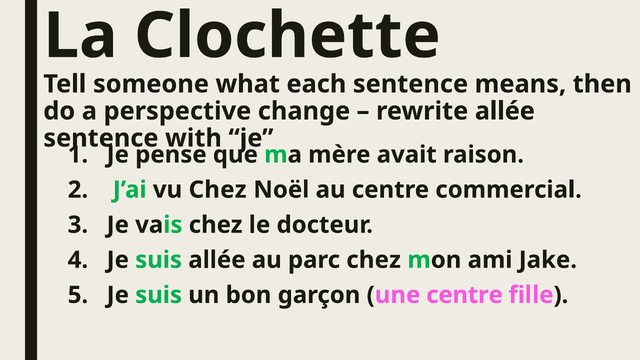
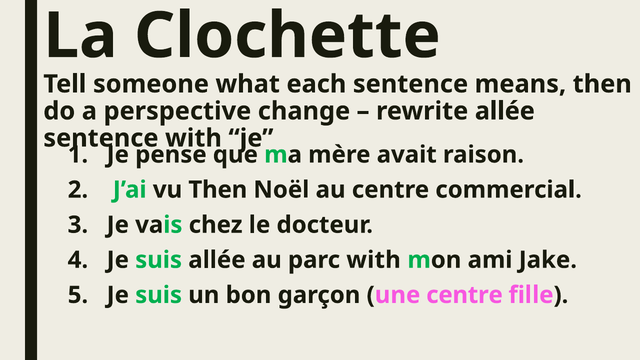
vu Chez: Chez -> Then
parc chez: chez -> with
